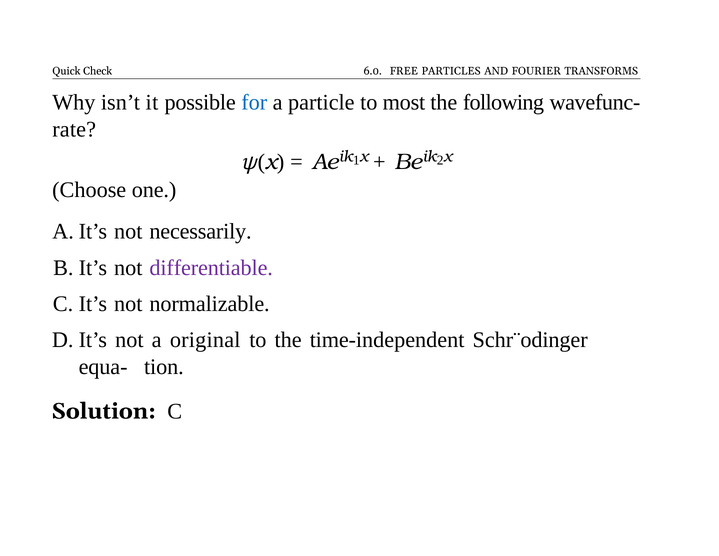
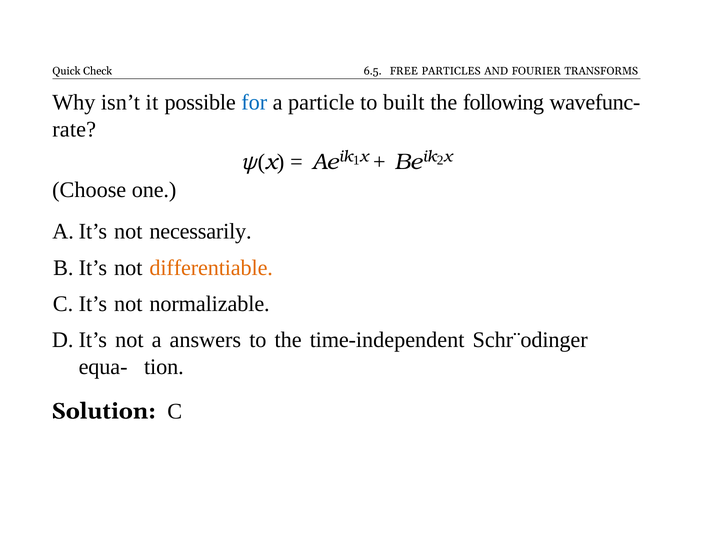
6.0: 6.0 -> 6.5
most: most -> built
differentiable colour: purple -> orange
original: original -> answers
